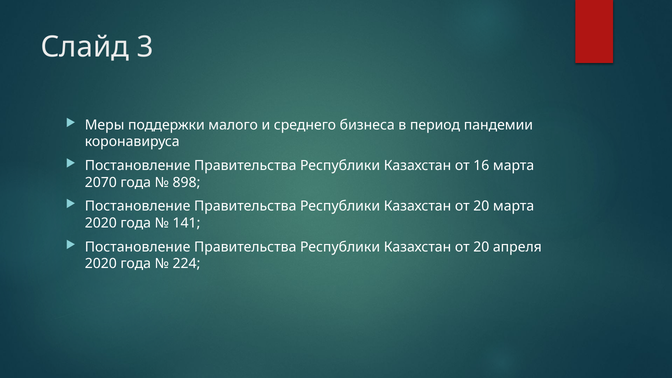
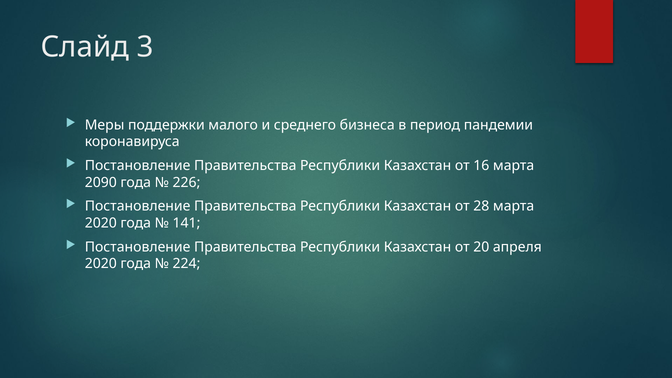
2070: 2070 -> 2090
898: 898 -> 226
20 at (481, 206): 20 -> 28
